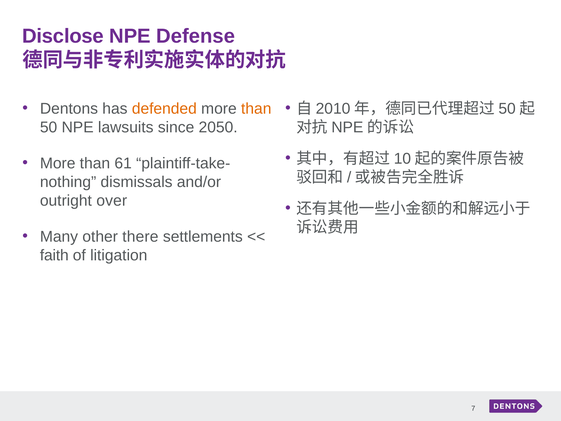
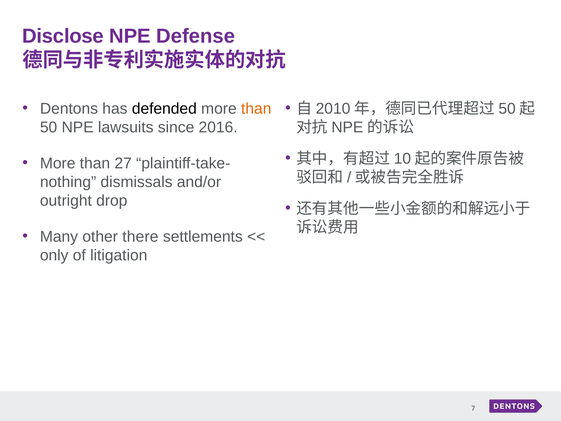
defended colour: orange -> black
2050: 2050 -> 2016
61: 61 -> 27
over: over -> drop
faith: faith -> only
